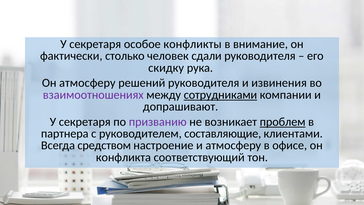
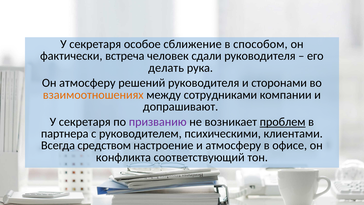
конфликты: конфликты -> сближение
внимание: внимание -> способом
столько: столько -> встреча
скидку: скидку -> делать
извинения: извинения -> сторонами
взаимоотношениях colour: purple -> orange
сотрудниками underline: present -> none
составляющие: составляющие -> психическими
